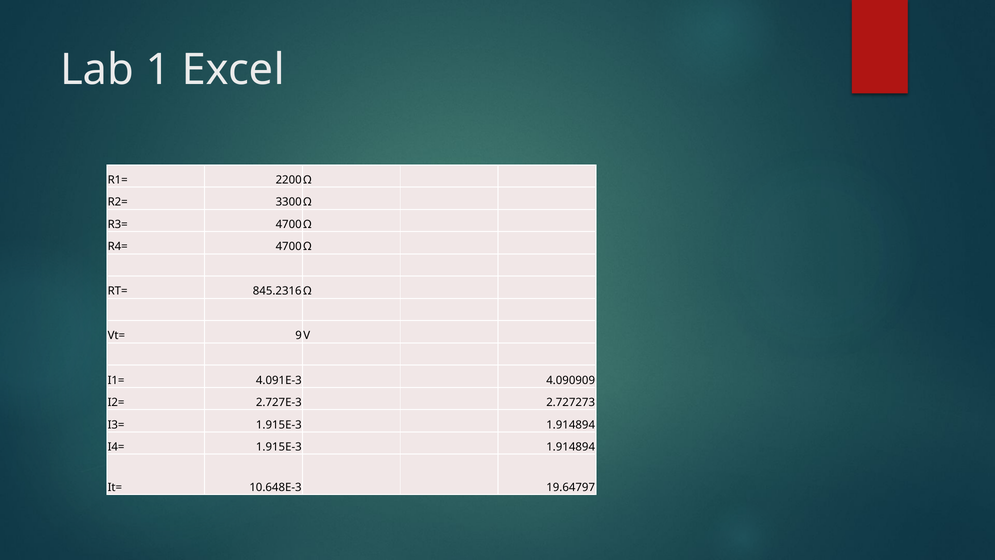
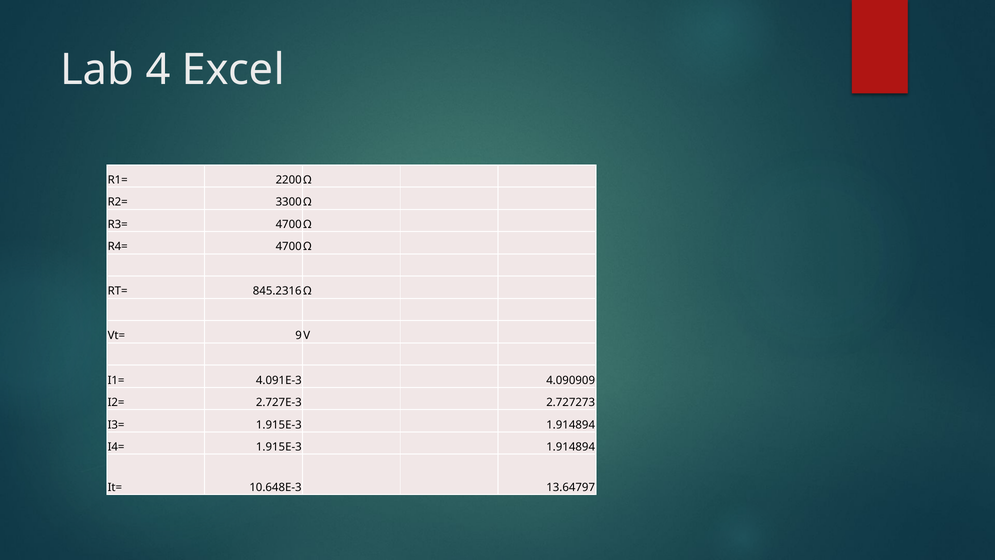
1: 1 -> 4
19.64797: 19.64797 -> 13.64797
